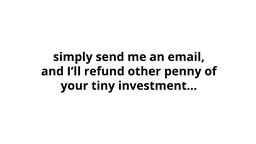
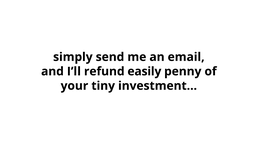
other: other -> easily
